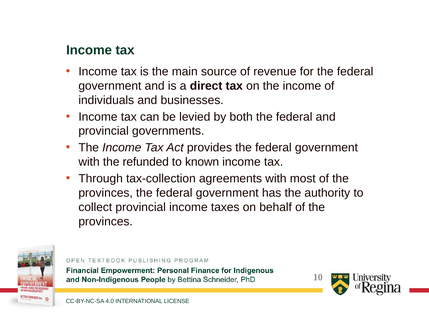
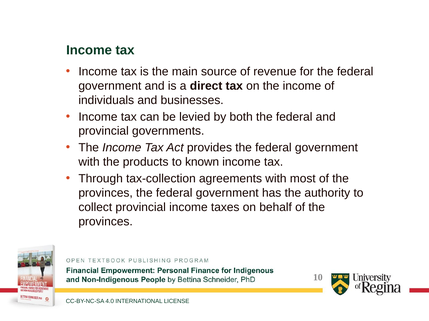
refunded: refunded -> products
